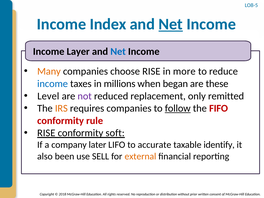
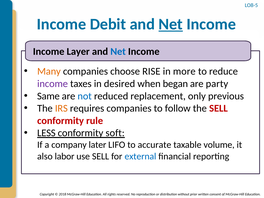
Index: Index -> Debit
income at (53, 84) colour: blue -> purple
millions: millions -> desired
these: these -> party
Level: Level -> Same
not colour: purple -> blue
remitted: remitted -> previous
follow underline: present -> none
the FIFO: FIFO -> SELL
RISE at (46, 133): RISE -> LESS
identify: identify -> volume
been: been -> labor
external colour: orange -> blue
